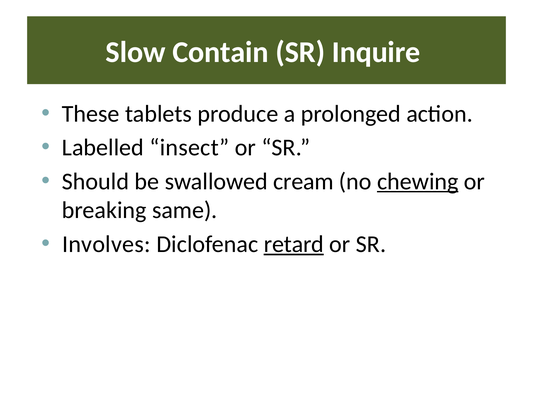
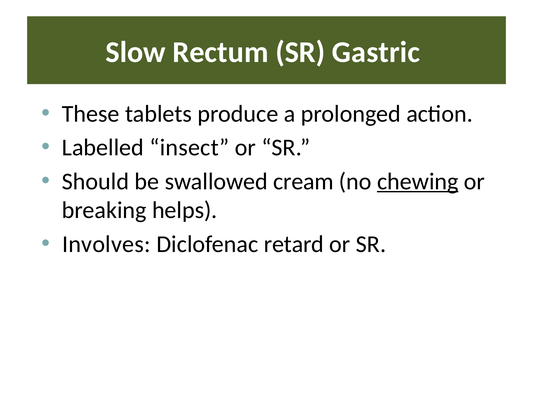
Contain: Contain -> Rectum
Inquire: Inquire -> Gastric
same: same -> helps
retard underline: present -> none
